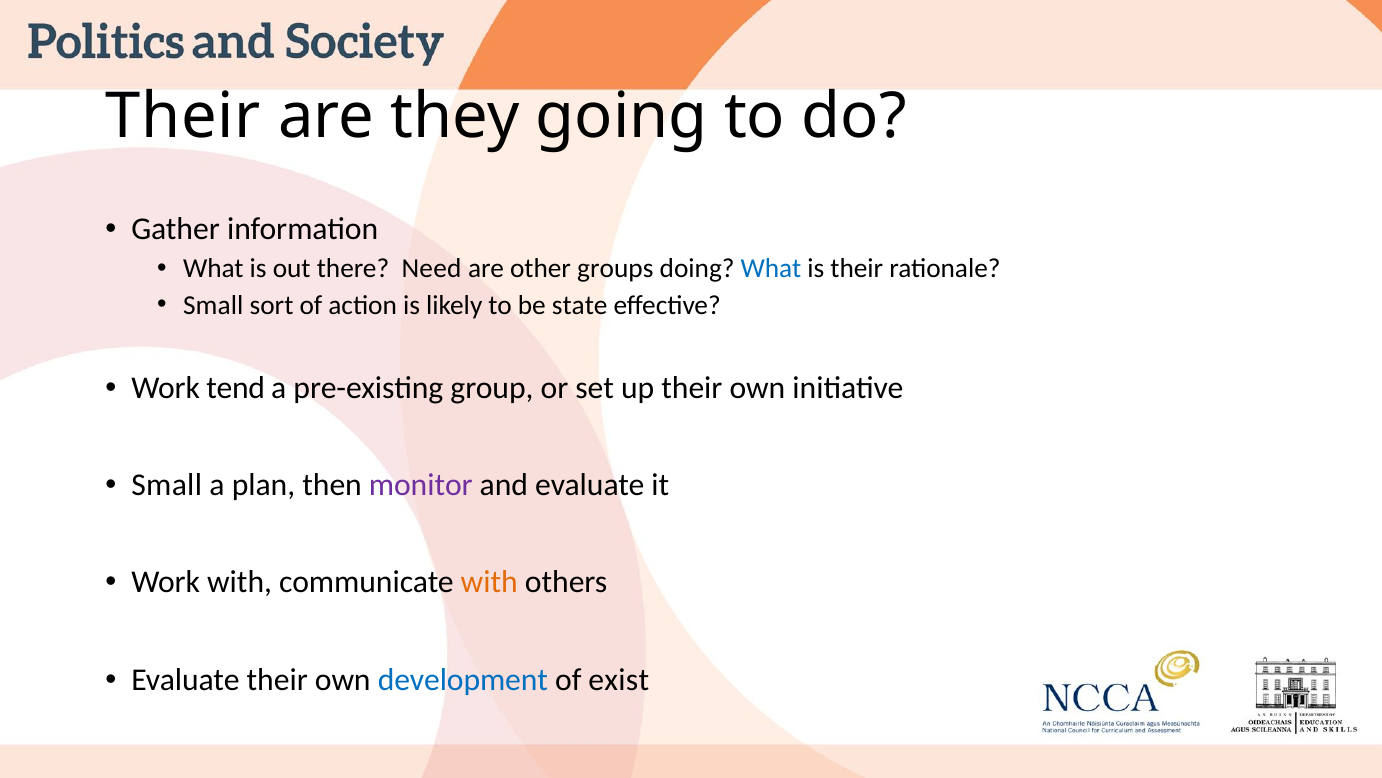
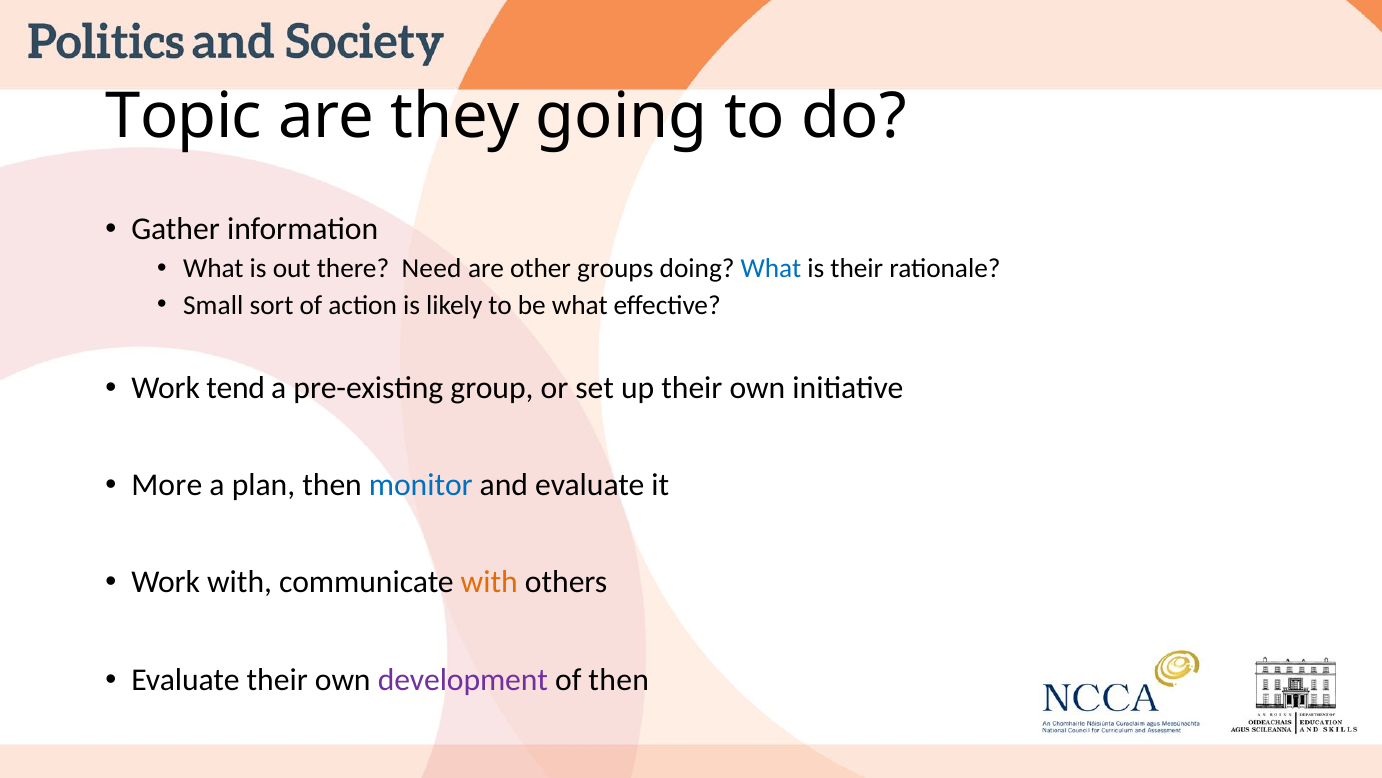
Their at (183, 116): Their -> Topic
be state: state -> what
Small at (167, 485): Small -> More
monitor colour: purple -> blue
development colour: blue -> purple
of exist: exist -> then
